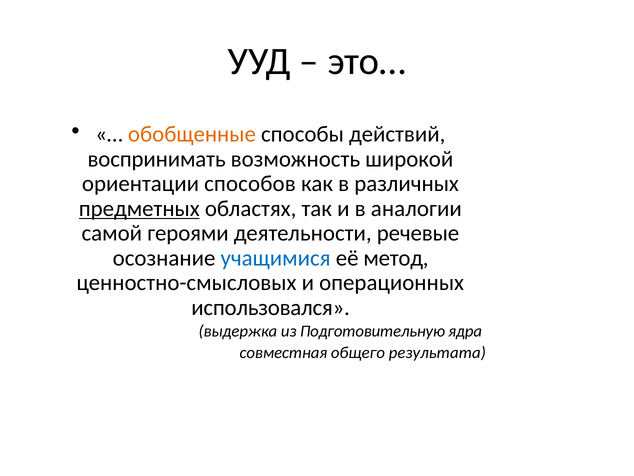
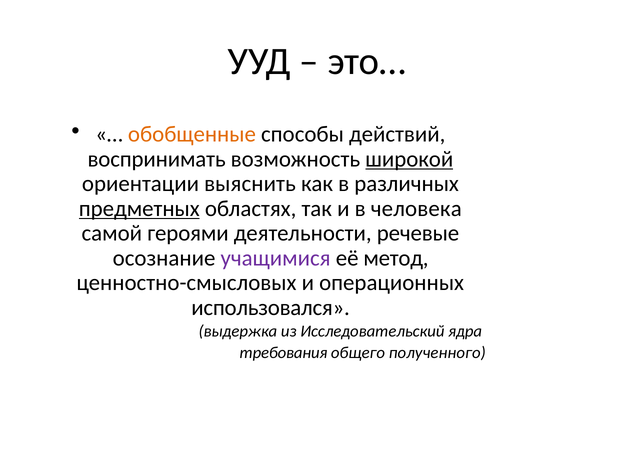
широкой underline: none -> present
способов: способов -> выяснить
аналогии: аналогии -> человека
учащимися colour: blue -> purple
Подготовительную: Подготовительную -> Исследовательский
совместная: совместная -> требования
результата: результата -> полученного
